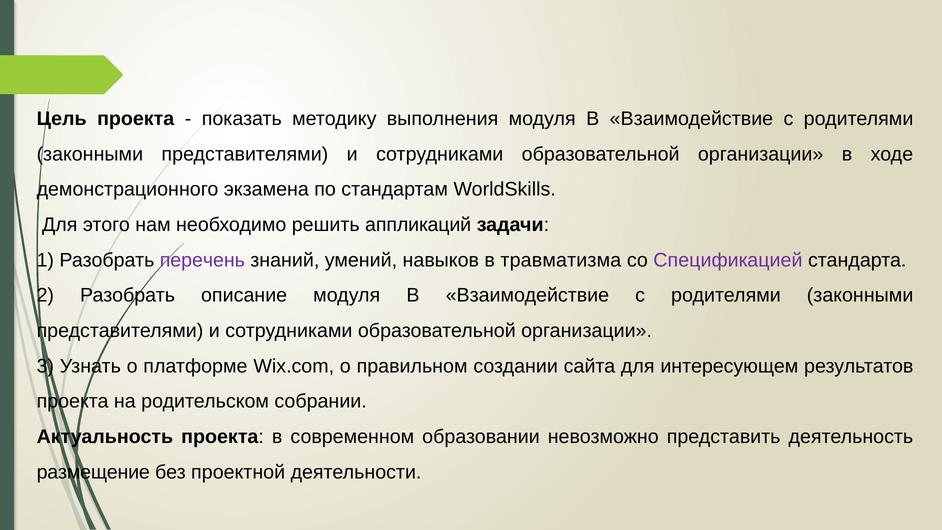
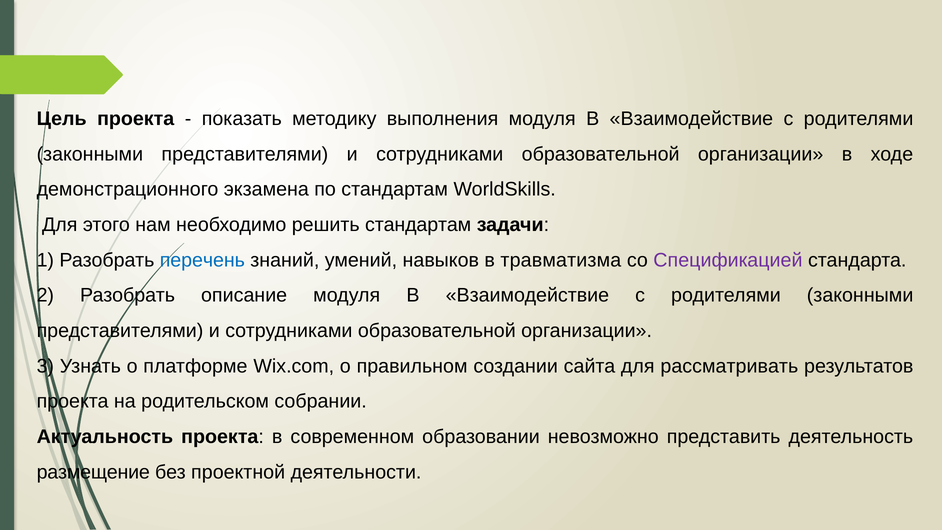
решить аппликаций: аппликаций -> стандартам
перечень colour: purple -> blue
интересующем: интересующем -> рассматривать
